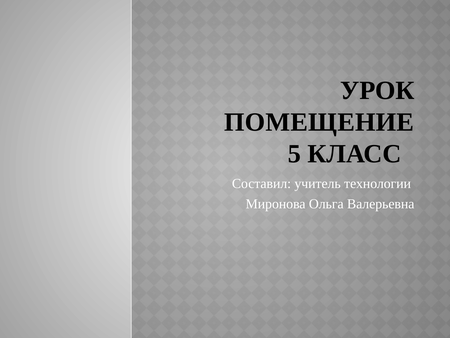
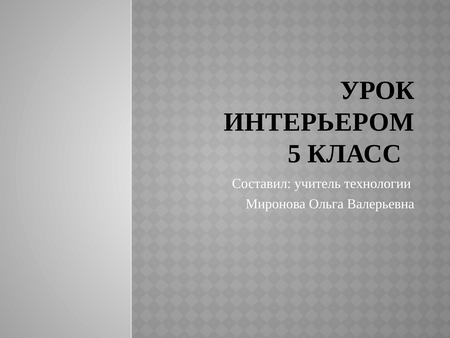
ПОМЕЩЕНИЕ: ПОМЕЩЕНИЕ -> ИНТЕРЬЕРОМ
